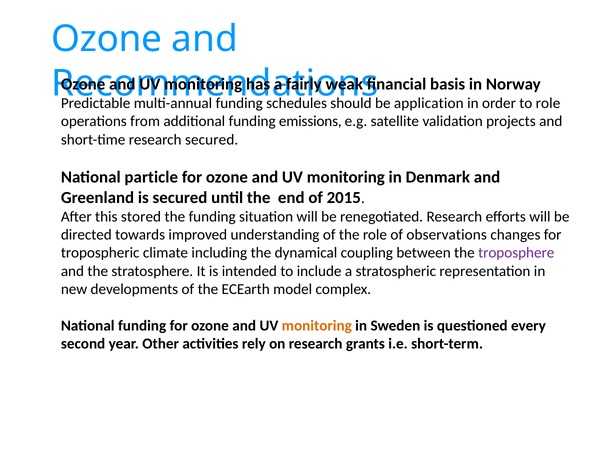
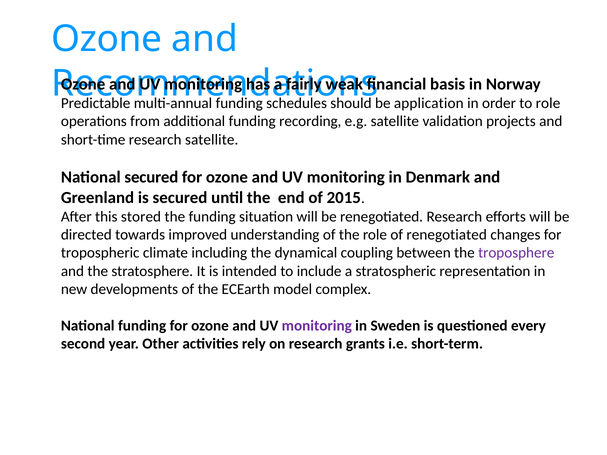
emissions: emissions -> recording
research secured: secured -> satellite
National particle: particle -> secured
of observations: observations -> renegotiated
monitoring at (317, 326) colour: orange -> purple
